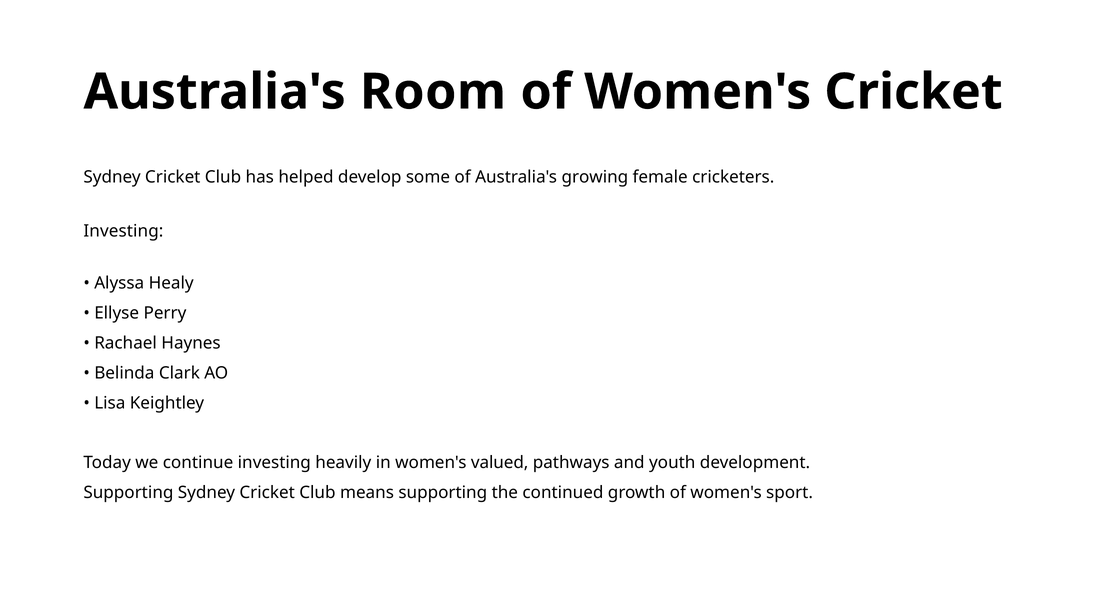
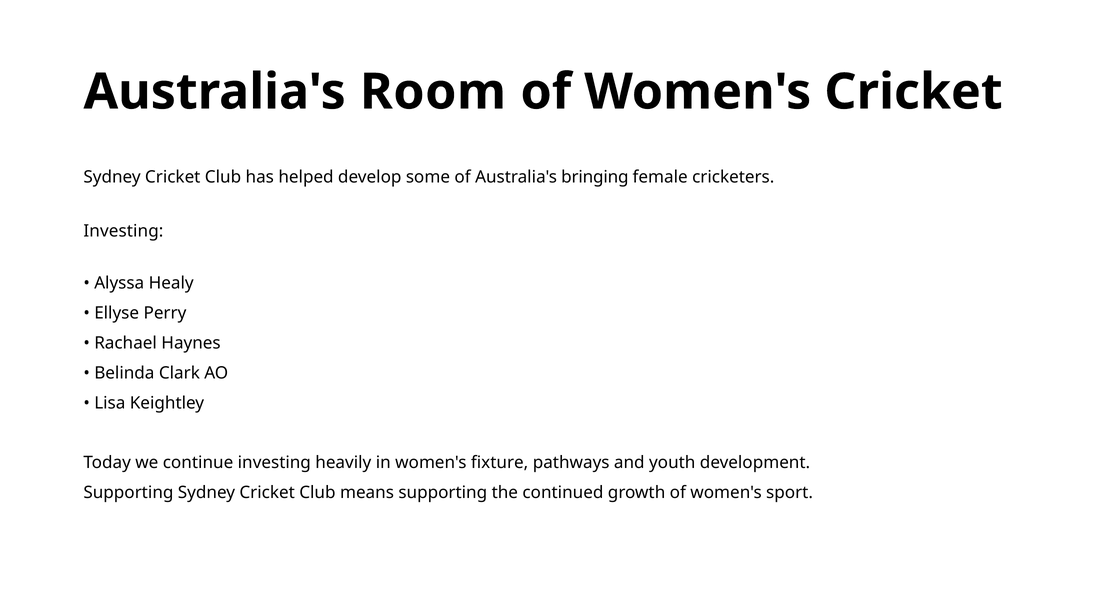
growing: growing -> bringing
valued: valued -> fixture
